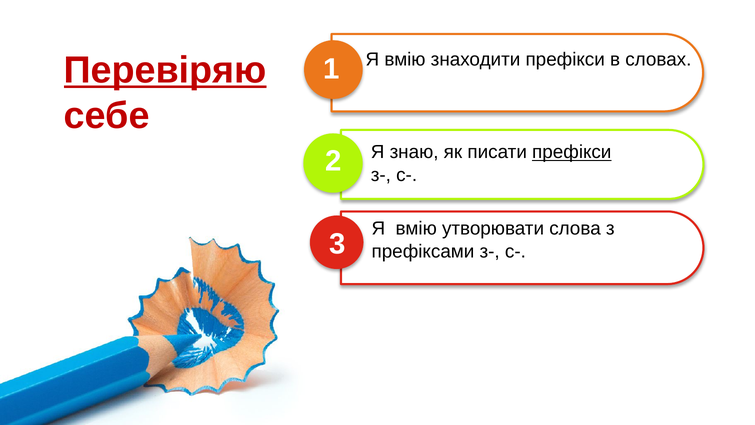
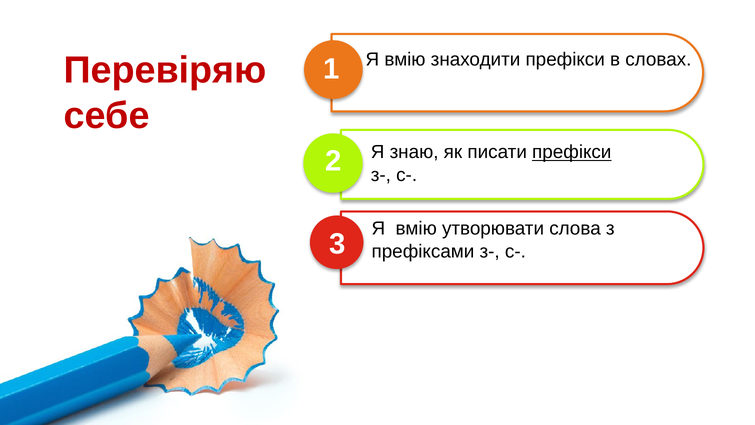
Перевіряю underline: present -> none
